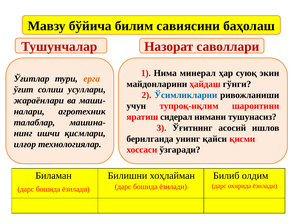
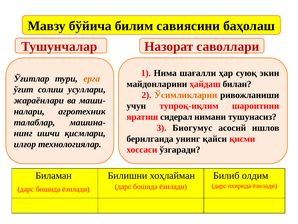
минерал: минерал -> шағалли
гўнги: гўнги -> билан
Ўсимликларни colour: blue -> orange
Ўғитнинг: Ўғитнинг -> Биогумус
